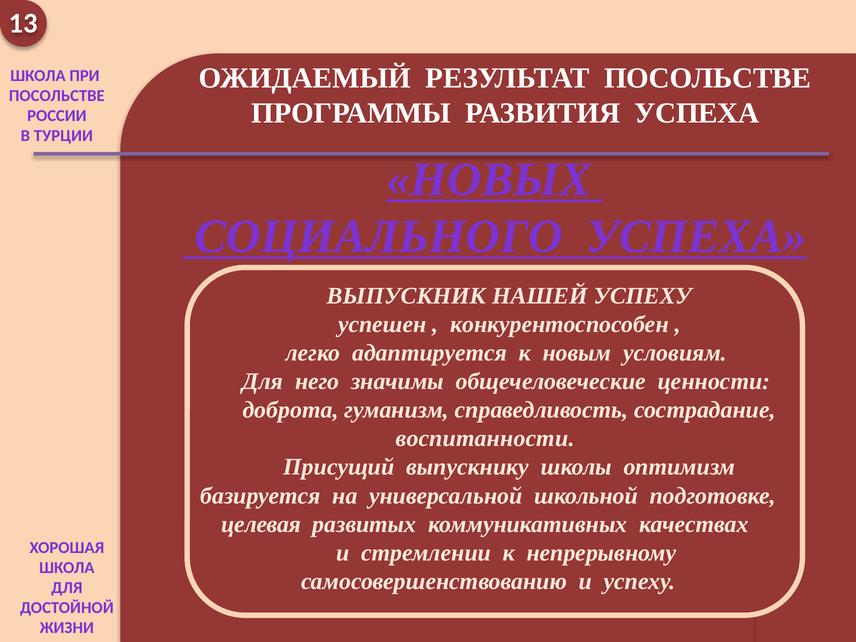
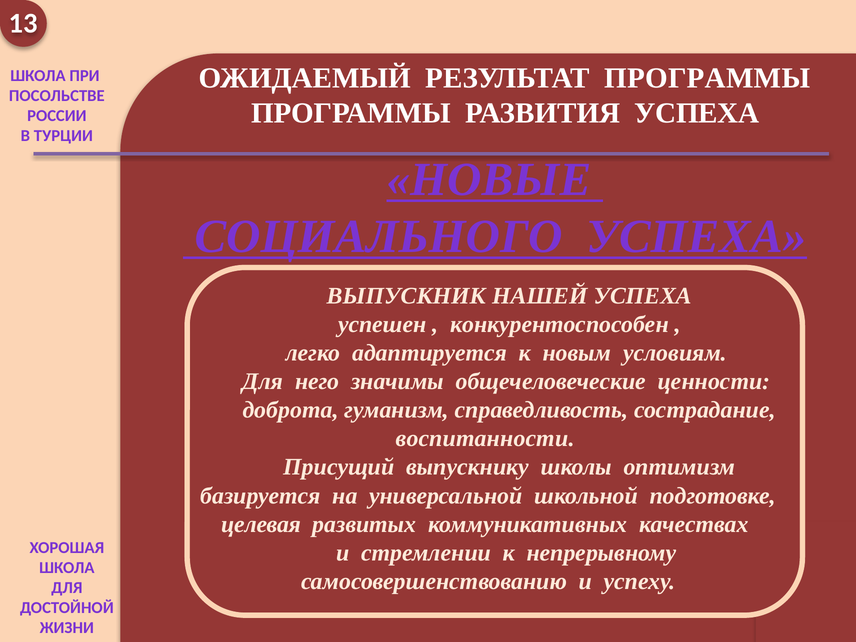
РЕЗУЛЬТАТ ПОСОЛЬСТВЕ: ПОСОЛЬСТВЕ -> ПРОГРАММЫ
НОВЫХ: НОВЫХ -> НОВЫЕ
НАШЕЙ УСПЕХУ: УСПЕХУ -> УСПЕХА
